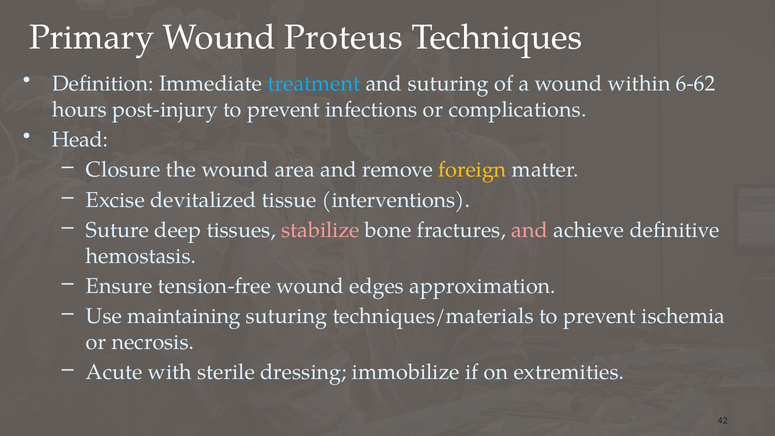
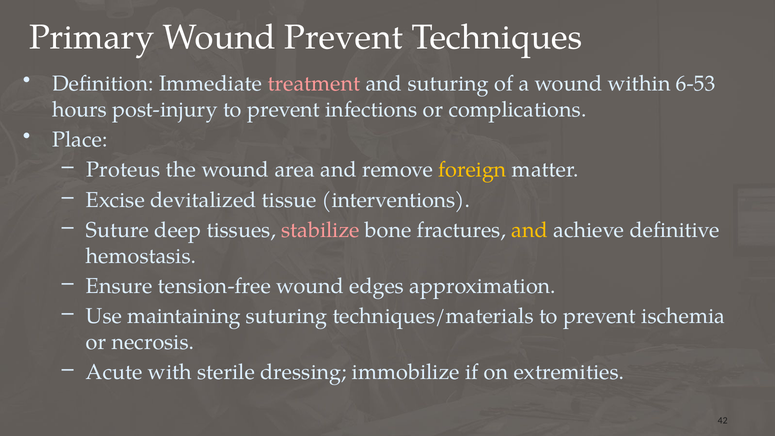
Wound Proteus: Proteus -> Prevent
treatment colour: light blue -> pink
6-62: 6-62 -> 6-53
Head: Head -> Place
Closure: Closure -> Proteus
and at (530, 230) colour: pink -> yellow
